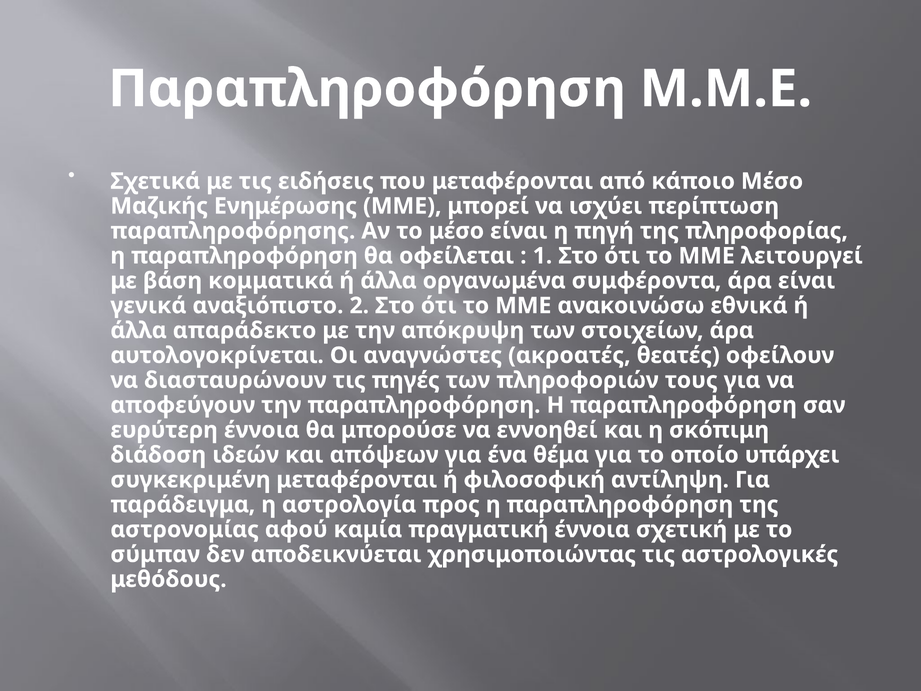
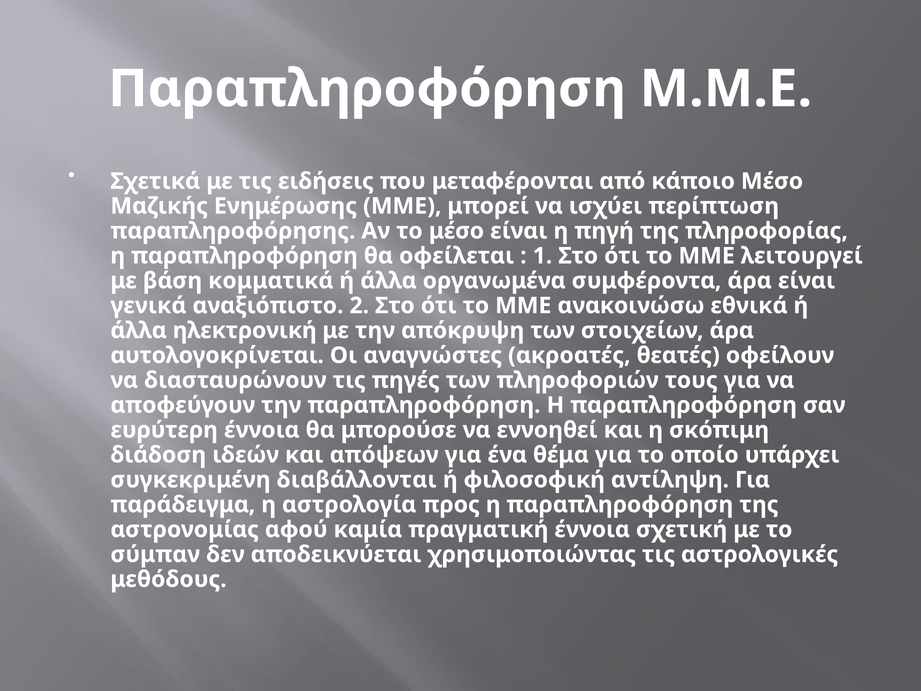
απαράδεκτο: απαράδεκτο -> ηλεκτρονική
συγκεκριμένη μεταφέρονται: μεταφέρονται -> διαβάλλονται
